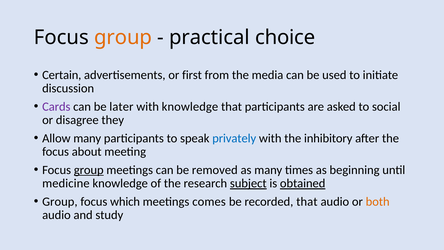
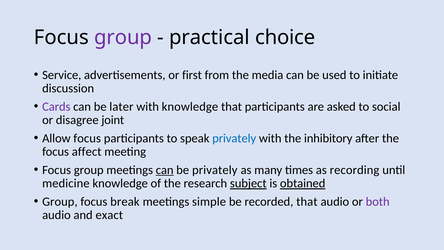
group at (123, 37) colour: orange -> purple
Certain: Certain -> Service
they: they -> joint
Allow many: many -> focus
about: about -> affect
group at (89, 170) underline: present -> none
can at (165, 170) underline: none -> present
be removed: removed -> privately
beginning: beginning -> recording
which: which -> break
comes: comes -> simple
both colour: orange -> purple
study: study -> exact
